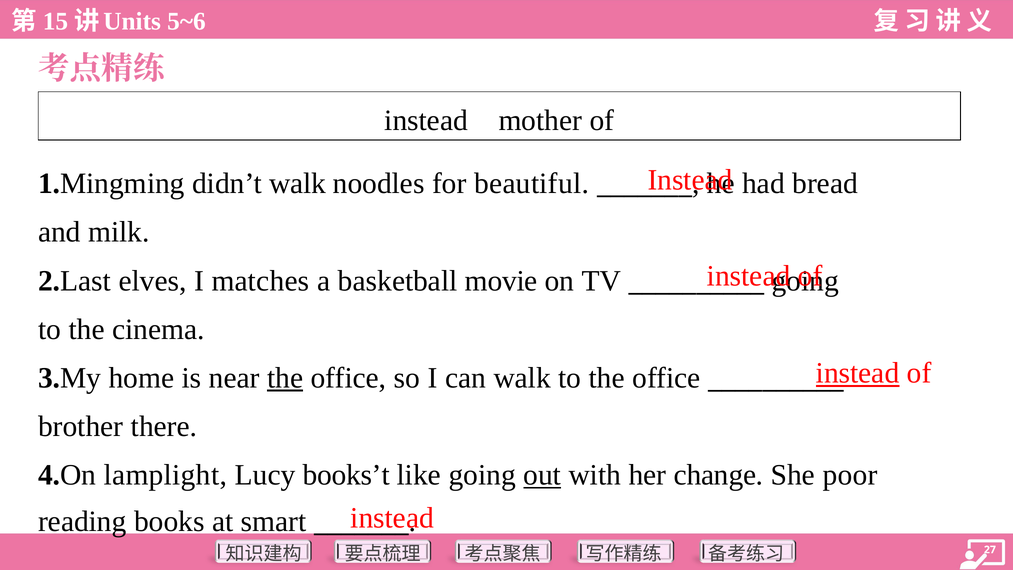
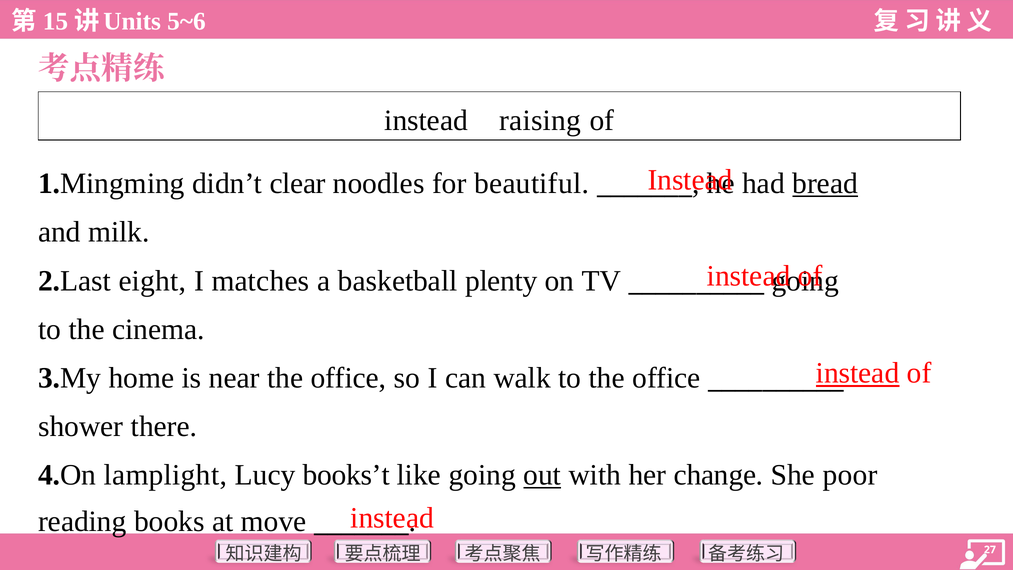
mother: mother -> raising
didn’t walk: walk -> clear
bread underline: none -> present
elves: elves -> eight
movie: movie -> plenty
the at (285, 378) underline: present -> none
brother: brother -> shower
smart: smart -> move
